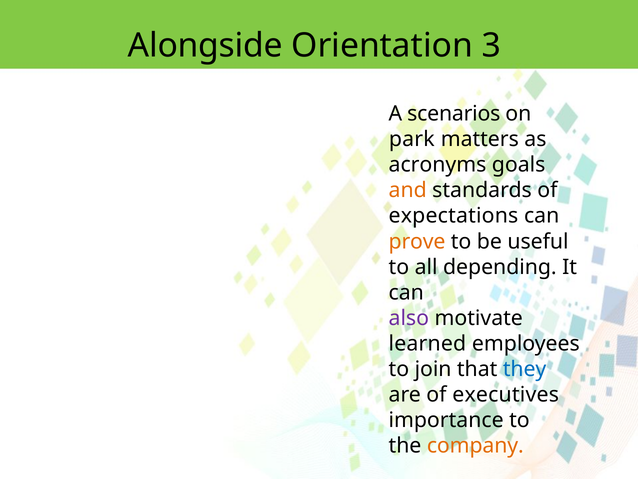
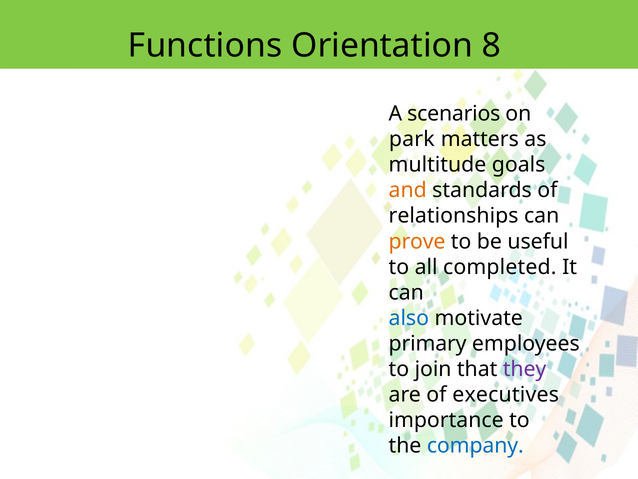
Alongside: Alongside -> Functions
3: 3 -> 8
acronyms: acronyms -> multitude
expectations: expectations -> relationships
depending: depending -> completed
also colour: purple -> blue
learned: learned -> primary
they colour: blue -> purple
company colour: orange -> blue
